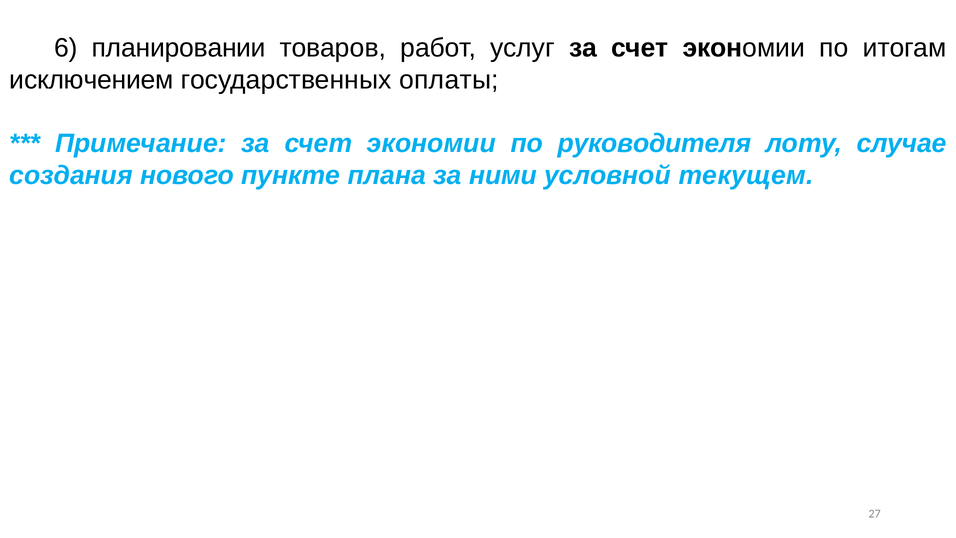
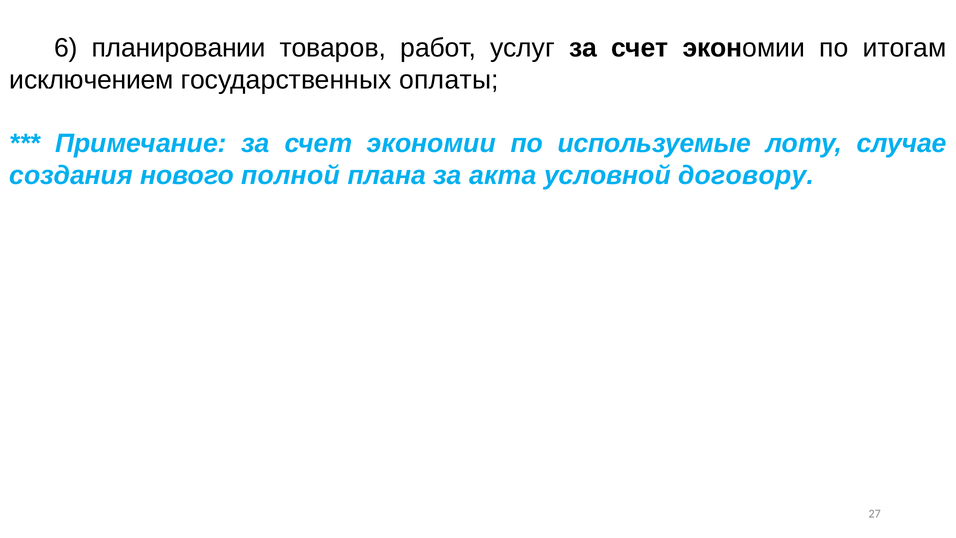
руководителя: руководителя -> используемые
пункте: пункте -> полной
ними: ними -> акта
текущем: текущем -> договору
